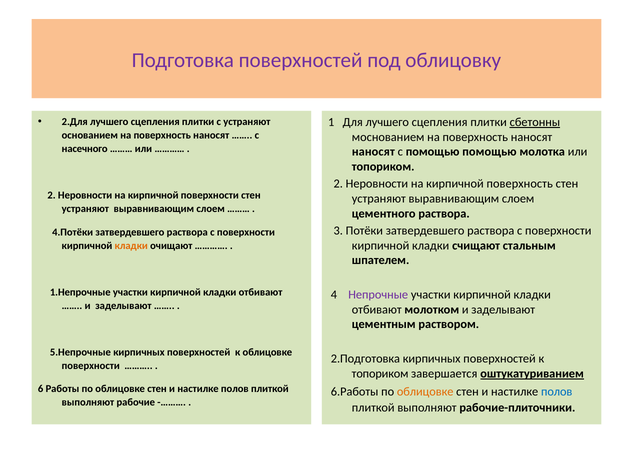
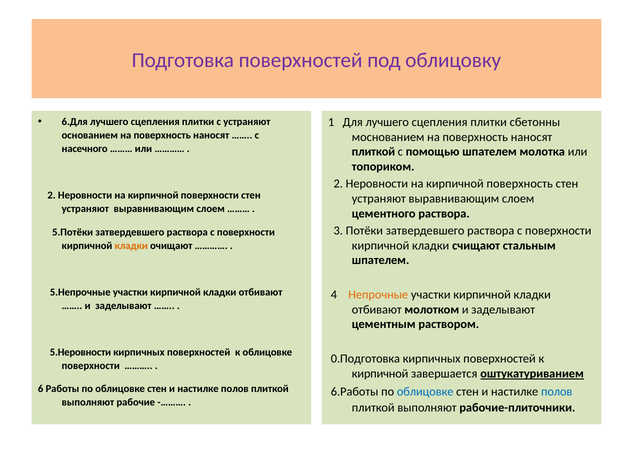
2.Для: 2.Для -> 6.Для
сбетонны underline: present -> none
наносят at (373, 152): наносят -> плиткой
помощью помощью: помощью -> шпателем
4.Потёки: 4.Потёки -> 5.Потёки
1.Непрочные: 1.Непрочные -> 5.Непрочные
Непрочные colour: purple -> orange
5.Непрочные: 5.Непрочные -> 5.Неровности
2.Подготовка: 2.Подготовка -> 0.Подготовка
топориком at (380, 373): топориком -> кирпичной
облицовке at (425, 392) colour: orange -> blue
